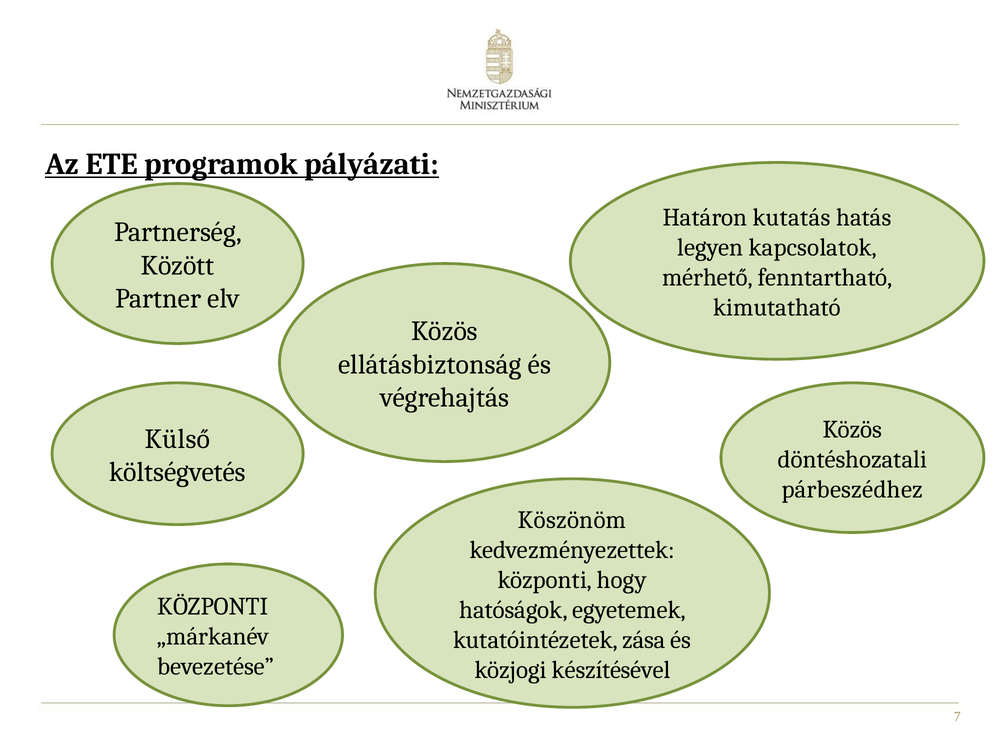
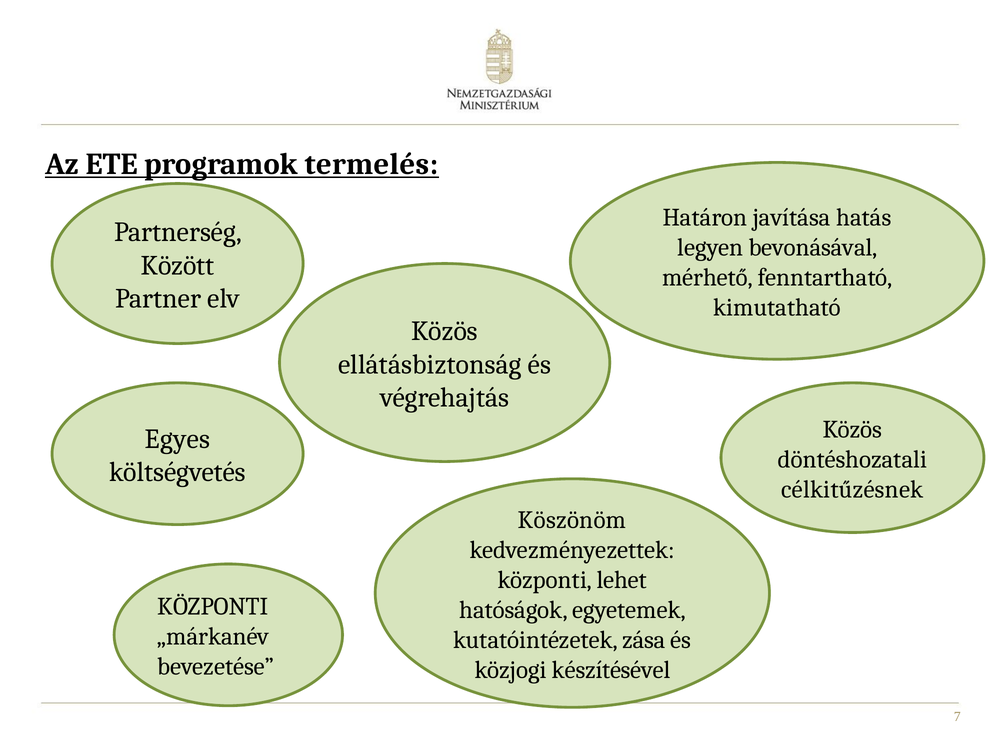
pályázati: pályázati -> termelés
kutatás: kutatás -> javítása
kapcsolatok: kapcsolatok -> bevonásával
Külső: Külső -> Egyes
párbeszédhez: párbeszédhez -> célkitűzésnek
hogy: hogy -> lehet
